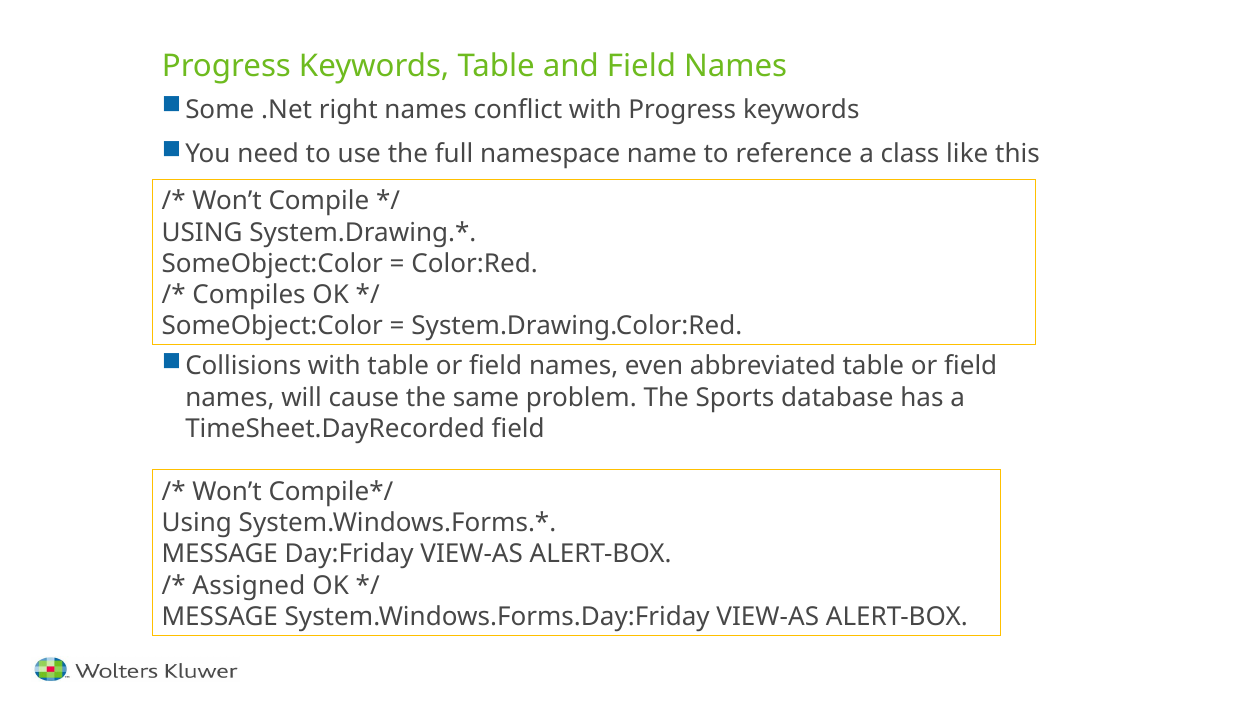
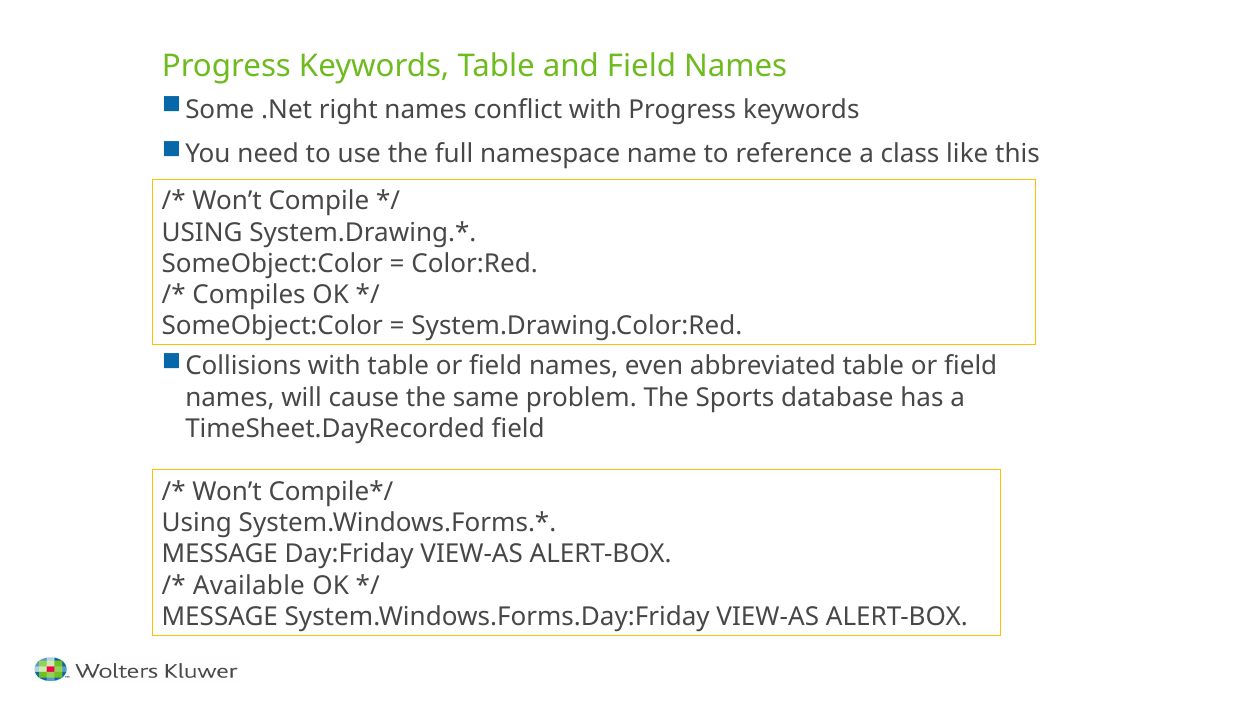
Assigned: Assigned -> Available
